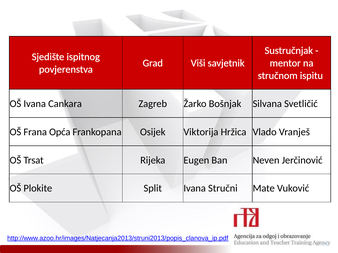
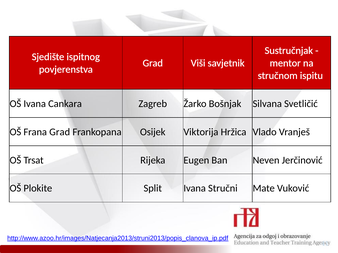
Frana Opća: Opća -> Grad
